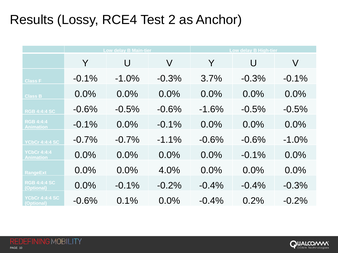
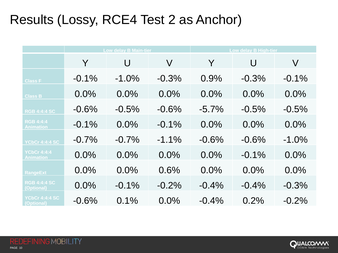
3.7%: 3.7% -> 0.9%
-1.6%: -1.6% -> -5.7%
4.0%: 4.0% -> 0.6%
